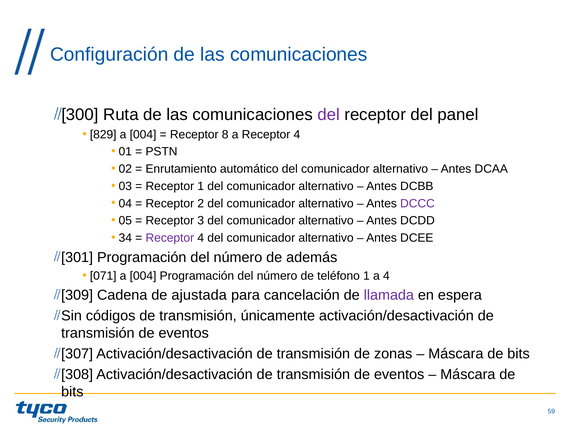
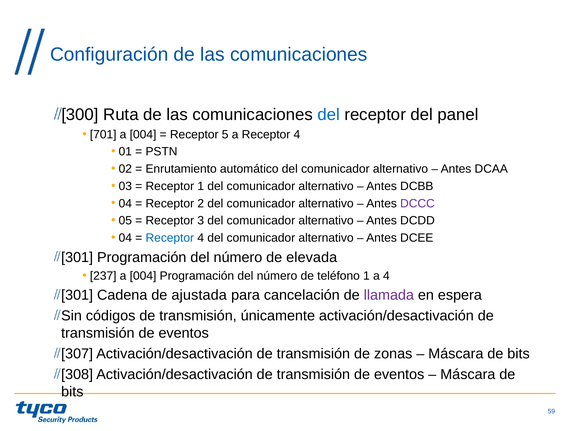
del at (329, 115) colour: purple -> blue
829: 829 -> 701
8: 8 -> 5
34 at (125, 238): 34 -> 04
Receptor at (170, 238) colour: purple -> blue
además: además -> elevada
071: 071 -> 237
309 at (77, 295): 309 -> 301
